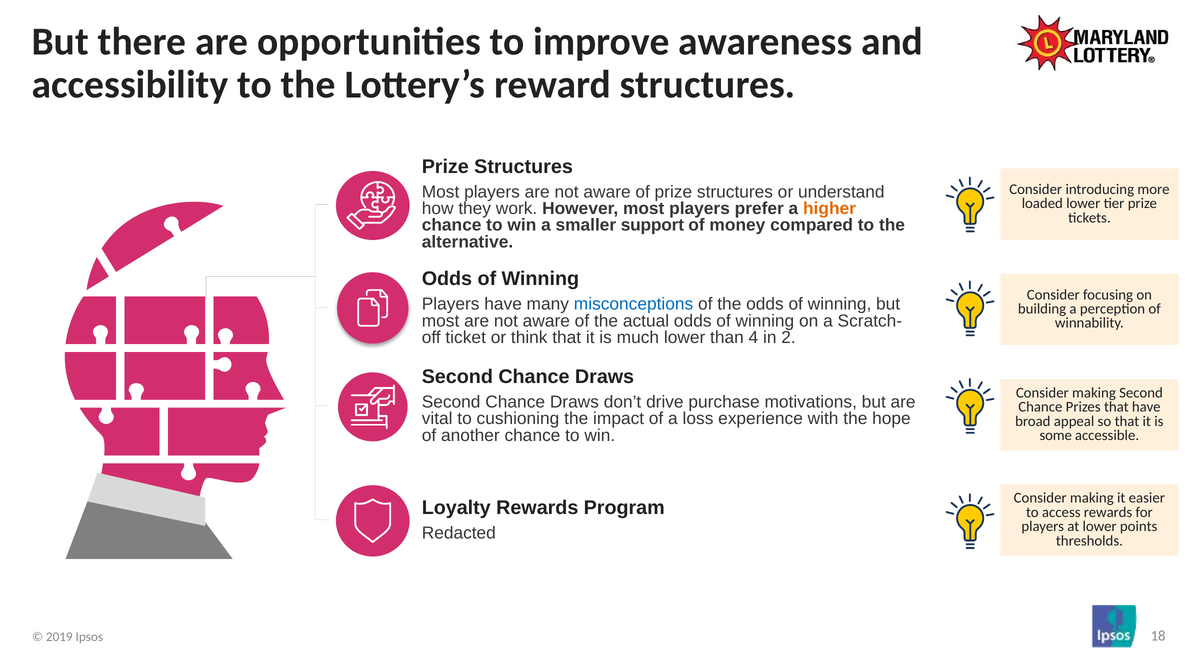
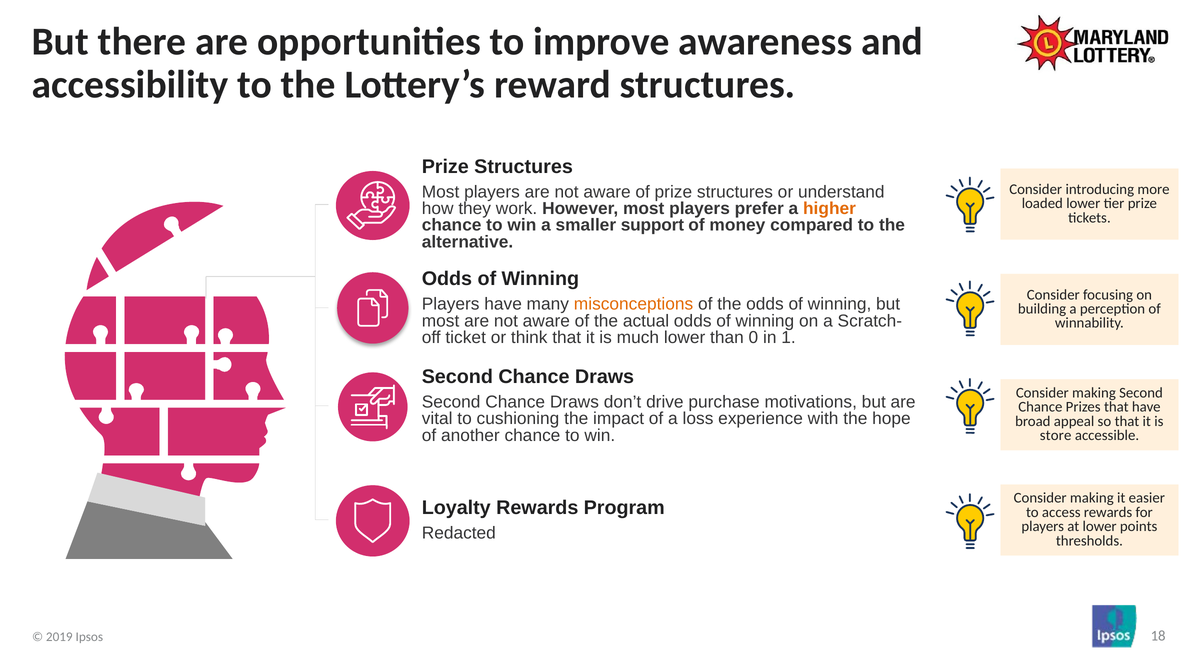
misconceptions colour: blue -> orange
4: 4 -> 0
2: 2 -> 1
some: some -> store
